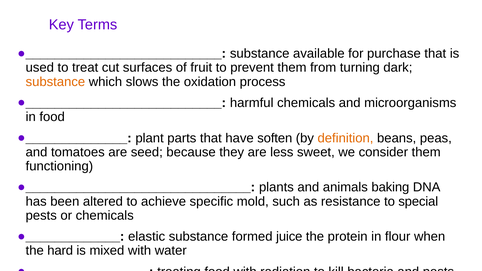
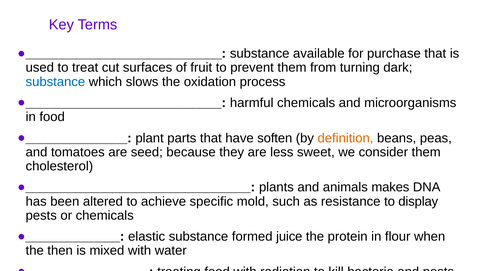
substance at (55, 82) colour: orange -> blue
functioning: functioning -> cholesterol
baking: baking -> makes
special: special -> display
hard: hard -> then
